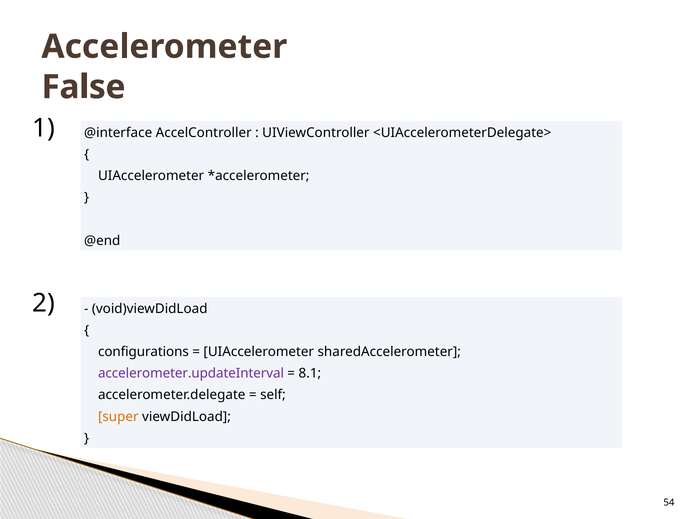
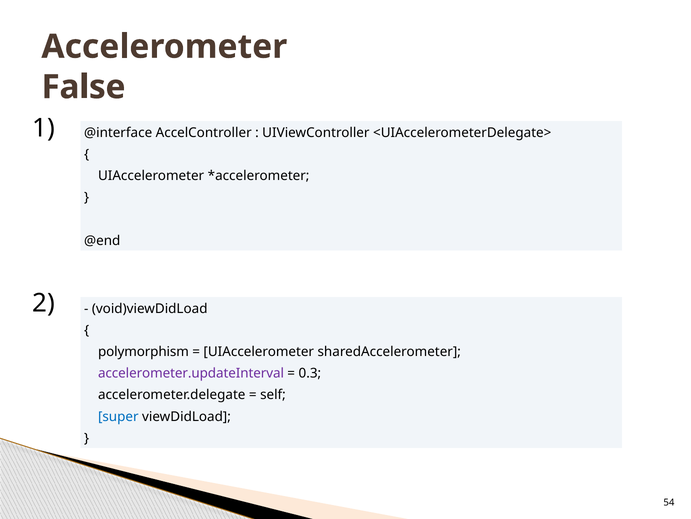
configurations: configurations -> polymorphism
8.1: 8.1 -> 0.3
super colour: orange -> blue
